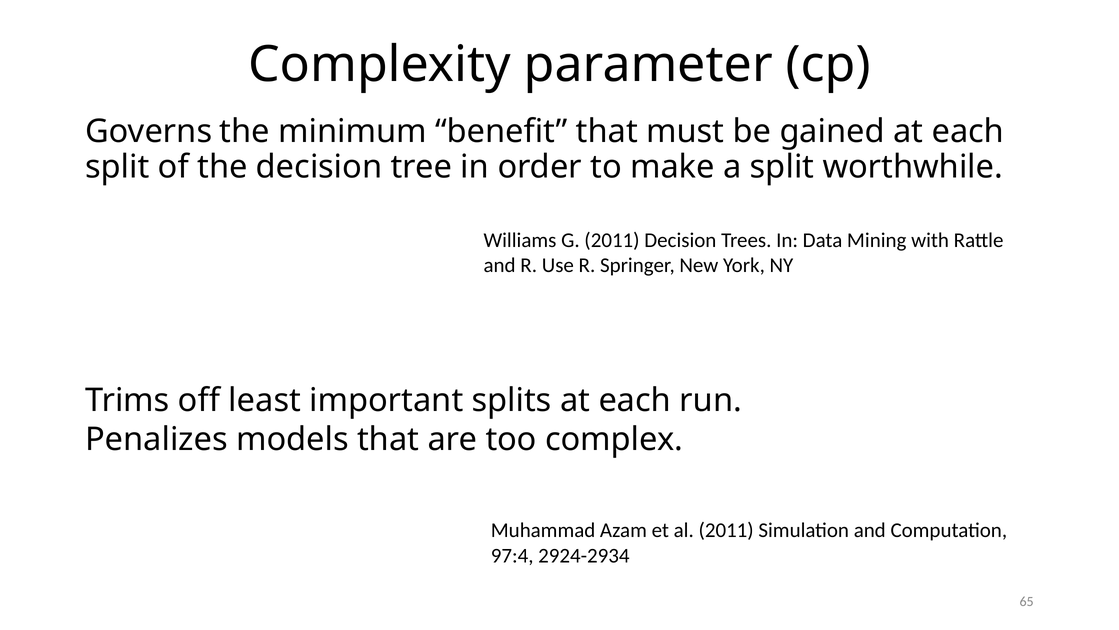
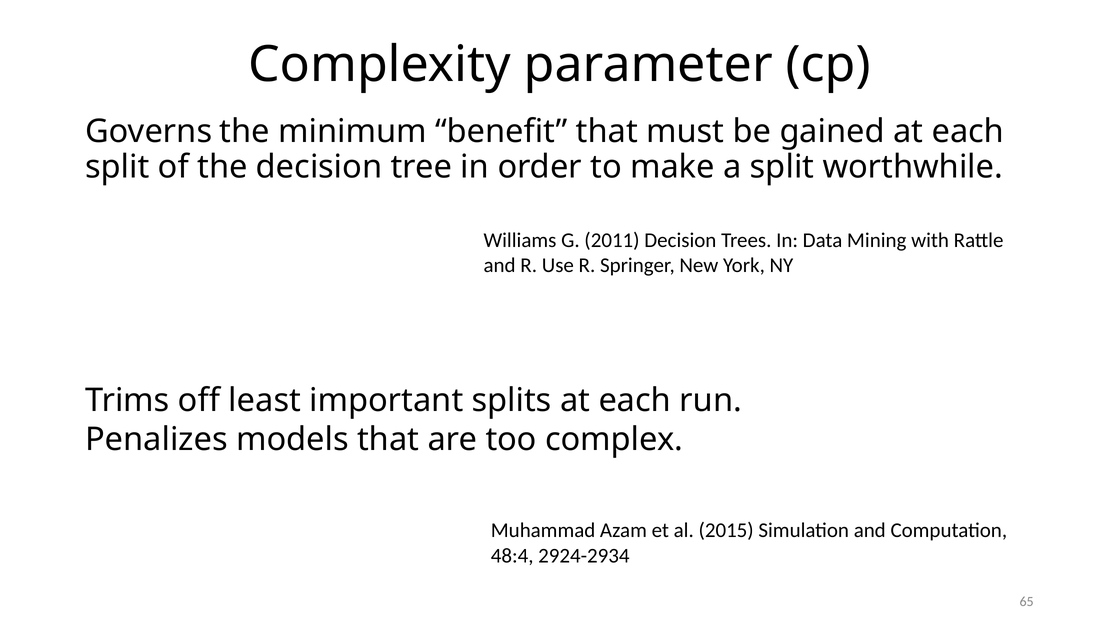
al 2011: 2011 -> 2015
97:4: 97:4 -> 48:4
